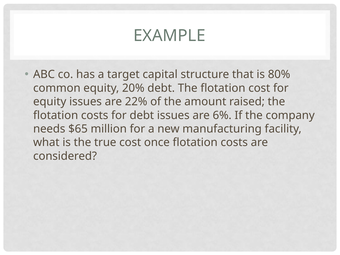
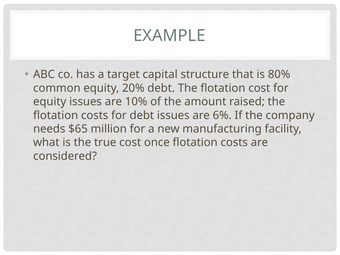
22%: 22% -> 10%
